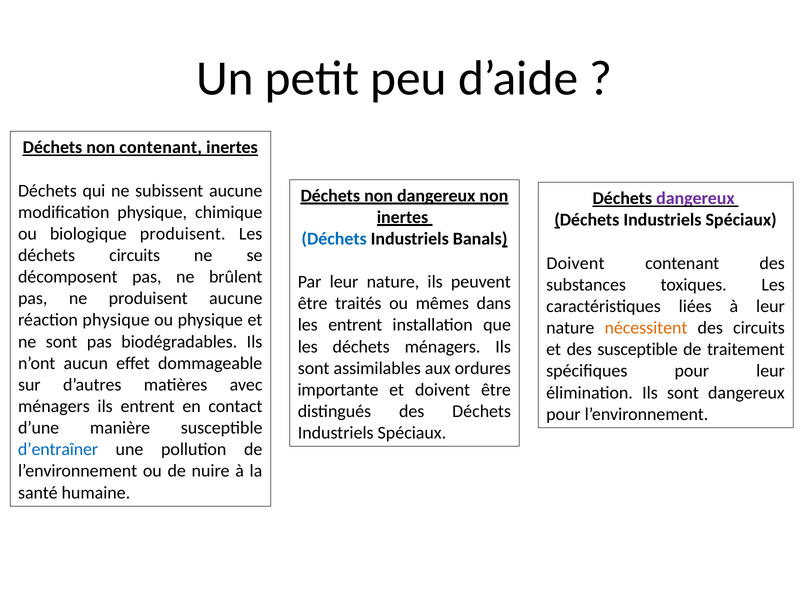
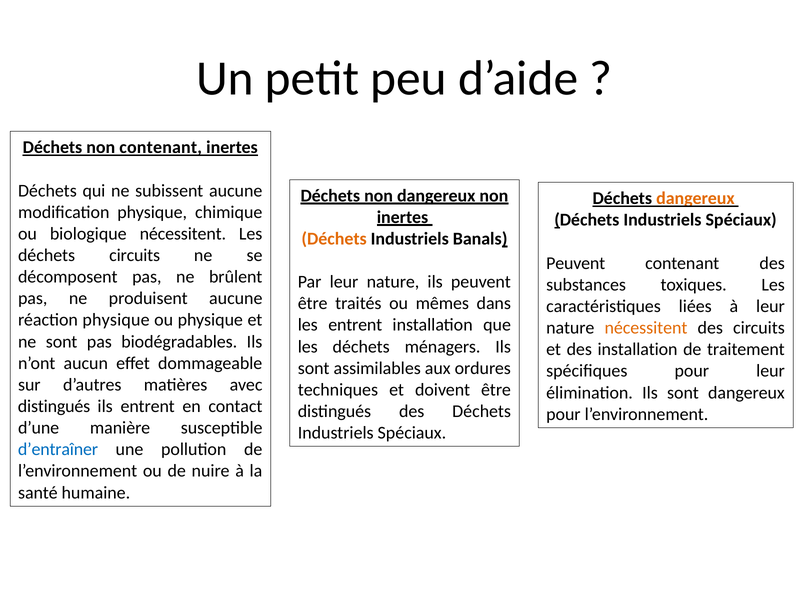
dangereux at (695, 198) colour: purple -> orange
biologique produisent: produisent -> nécessitent
Déchets at (334, 239) colour: blue -> orange
Doivent at (576, 263): Doivent -> Peuvent
des susceptible: susceptible -> installation
importante: importante -> techniques
ménagers at (54, 406): ménagers -> distingués
